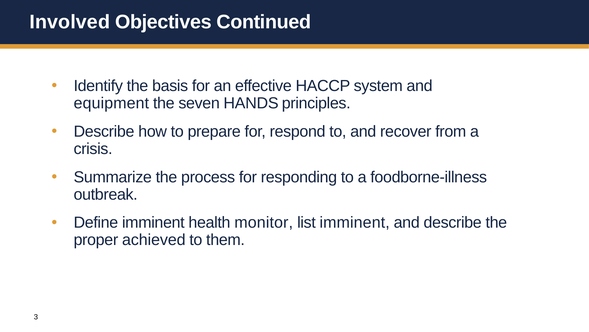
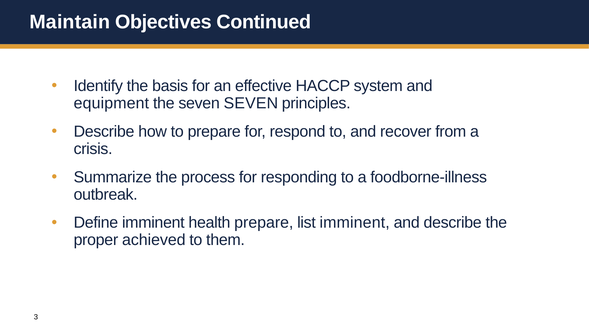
Involved: Involved -> Maintain
seven HANDS: HANDS -> SEVEN
health monitor: monitor -> prepare
